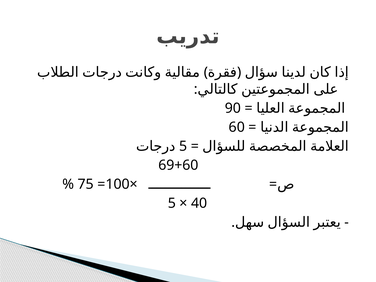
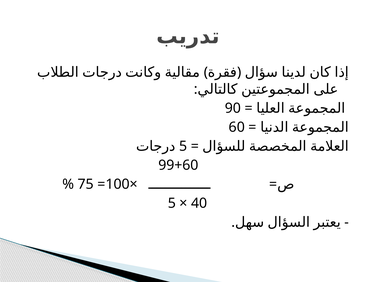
69+60: 69+60 -> 99+60
